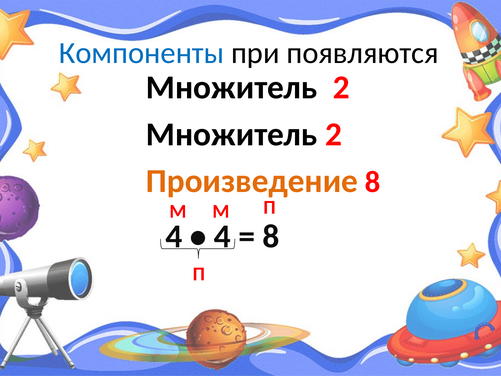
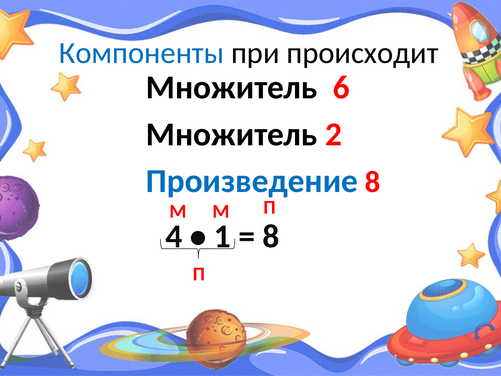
появляются: появляются -> происходит
2 at (341, 88): 2 -> 6
Произведение colour: orange -> blue
4 at (222, 236): 4 -> 1
